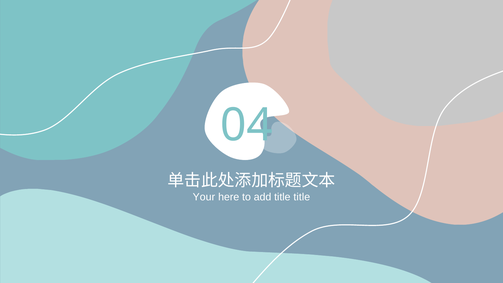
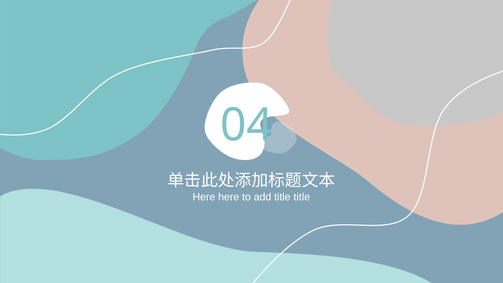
Your at (204, 197): Your -> Here
